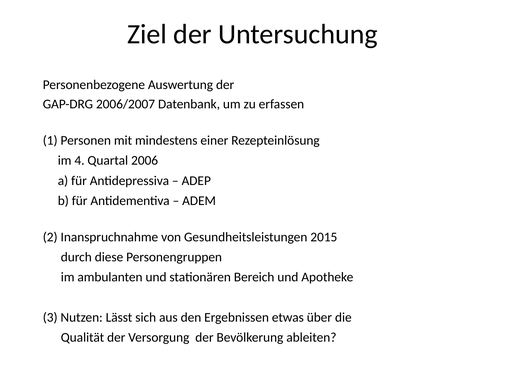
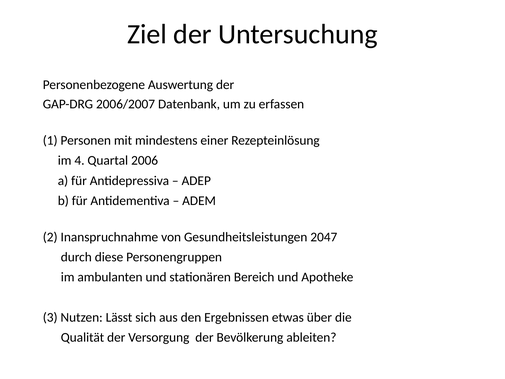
2015: 2015 -> 2047
